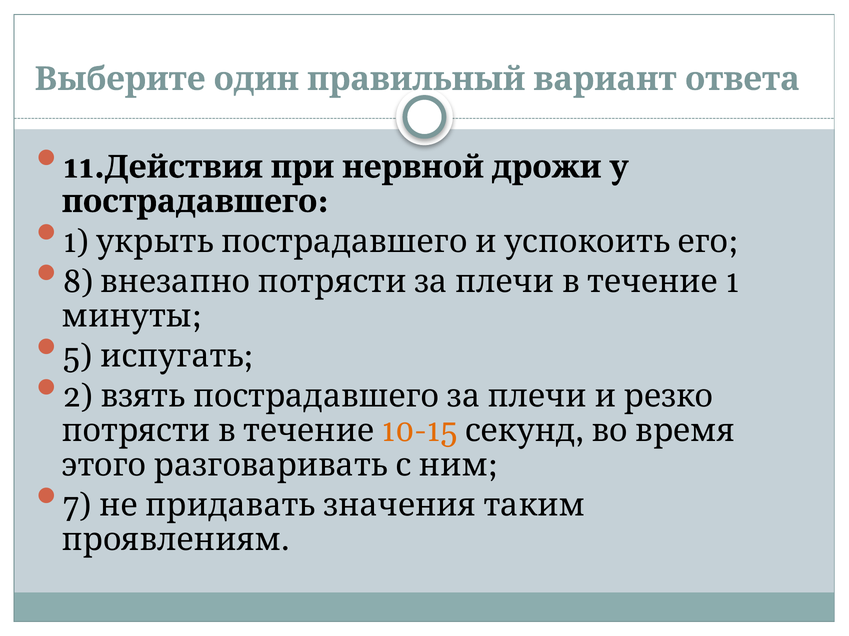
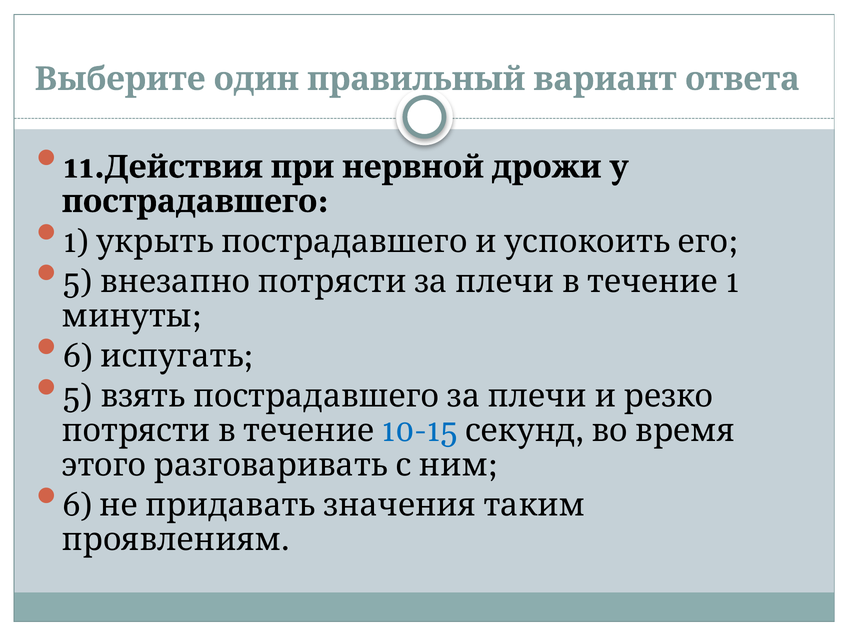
8 at (78, 282): 8 -> 5
5 at (78, 357): 5 -> 6
2 at (78, 397): 2 -> 5
10-15 colour: orange -> blue
7 at (77, 506): 7 -> 6
